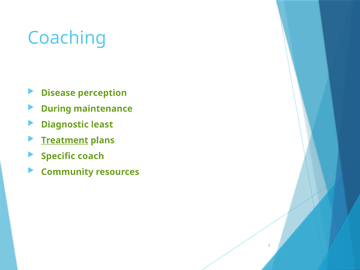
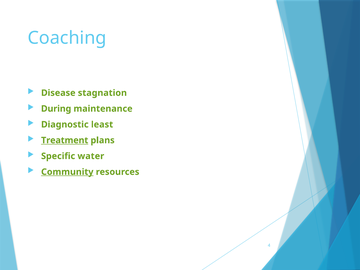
perception: perception -> stagnation
coach: coach -> water
Community underline: none -> present
